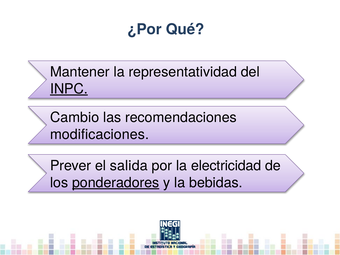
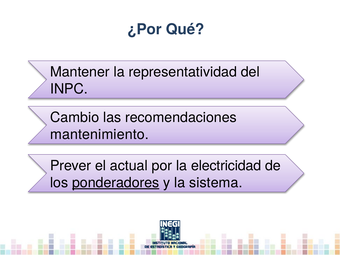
INPC underline: present -> none
modificaciones: modificaciones -> mantenimiento
salida: salida -> actual
bebidas: bebidas -> sistema
